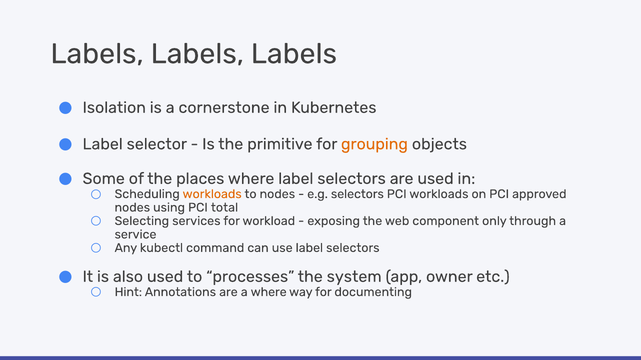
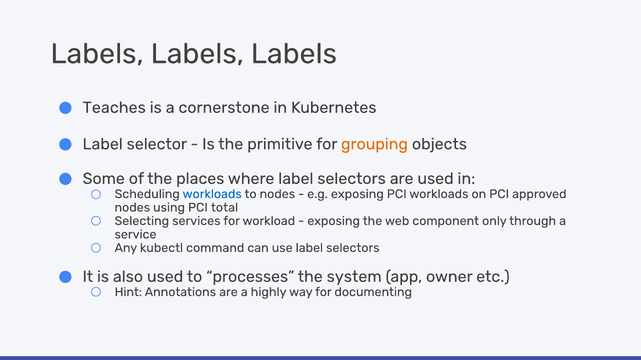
Isolation: Isolation -> Teaches
workloads at (212, 194) colour: orange -> blue
e.g selectors: selectors -> exposing
a where: where -> highly
